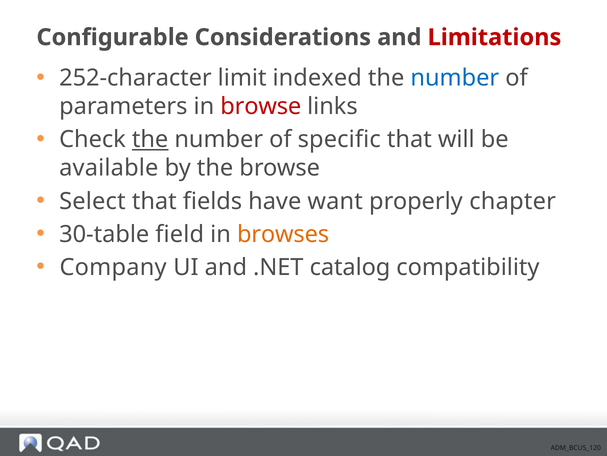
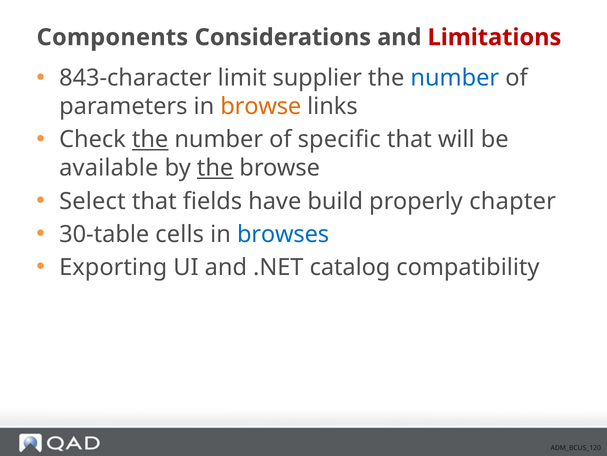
Configurable: Configurable -> Components
252-character: 252-character -> 843-character
indexed: indexed -> supplier
browse at (261, 106) colour: red -> orange
the at (215, 168) underline: none -> present
want: want -> build
field: field -> cells
browses colour: orange -> blue
Company: Company -> Exporting
